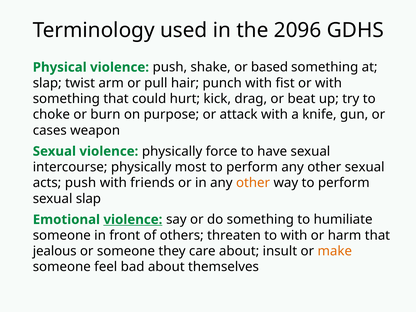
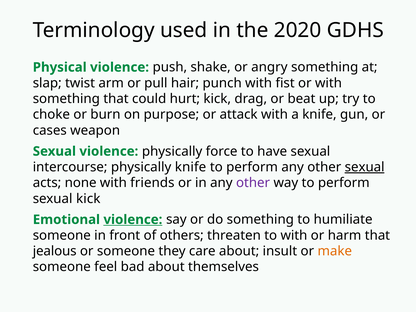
2096: 2096 -> 2020
based: based -> angry
physically most: most -> knife
sexual at (365, 167) underline: none -> present
acts push: push -> none
other at (253, 183) colour: orange -> purple
sexual slap: slap -> kick
